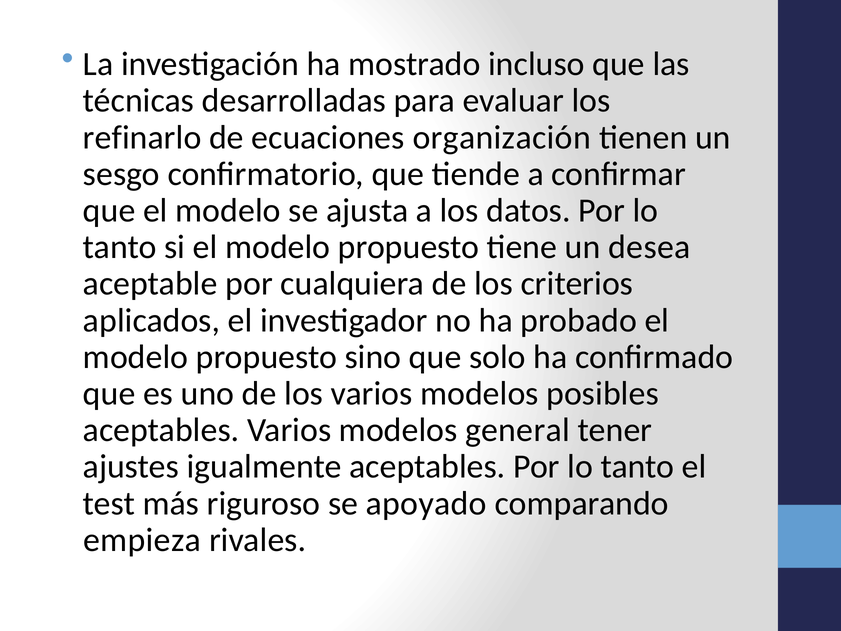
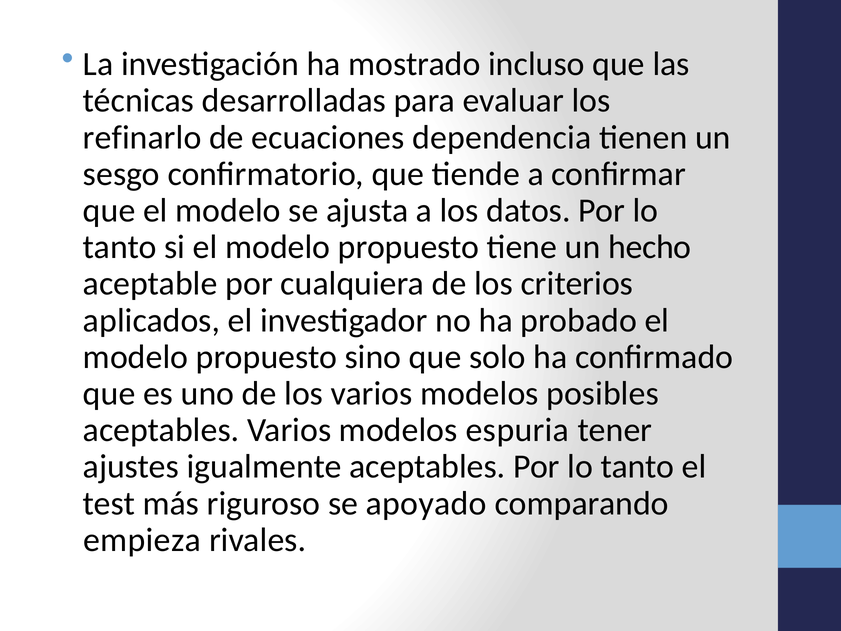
organización: organización -> dependencia
desea: desea -> hecho
general: general -> espuria
